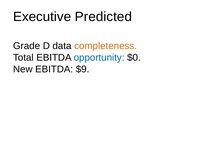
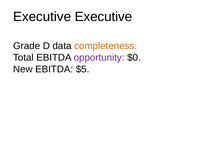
Executive Predicted: Predicted -> Executive
opportunity colour: blue -> purple
$9: $9 -> $5
